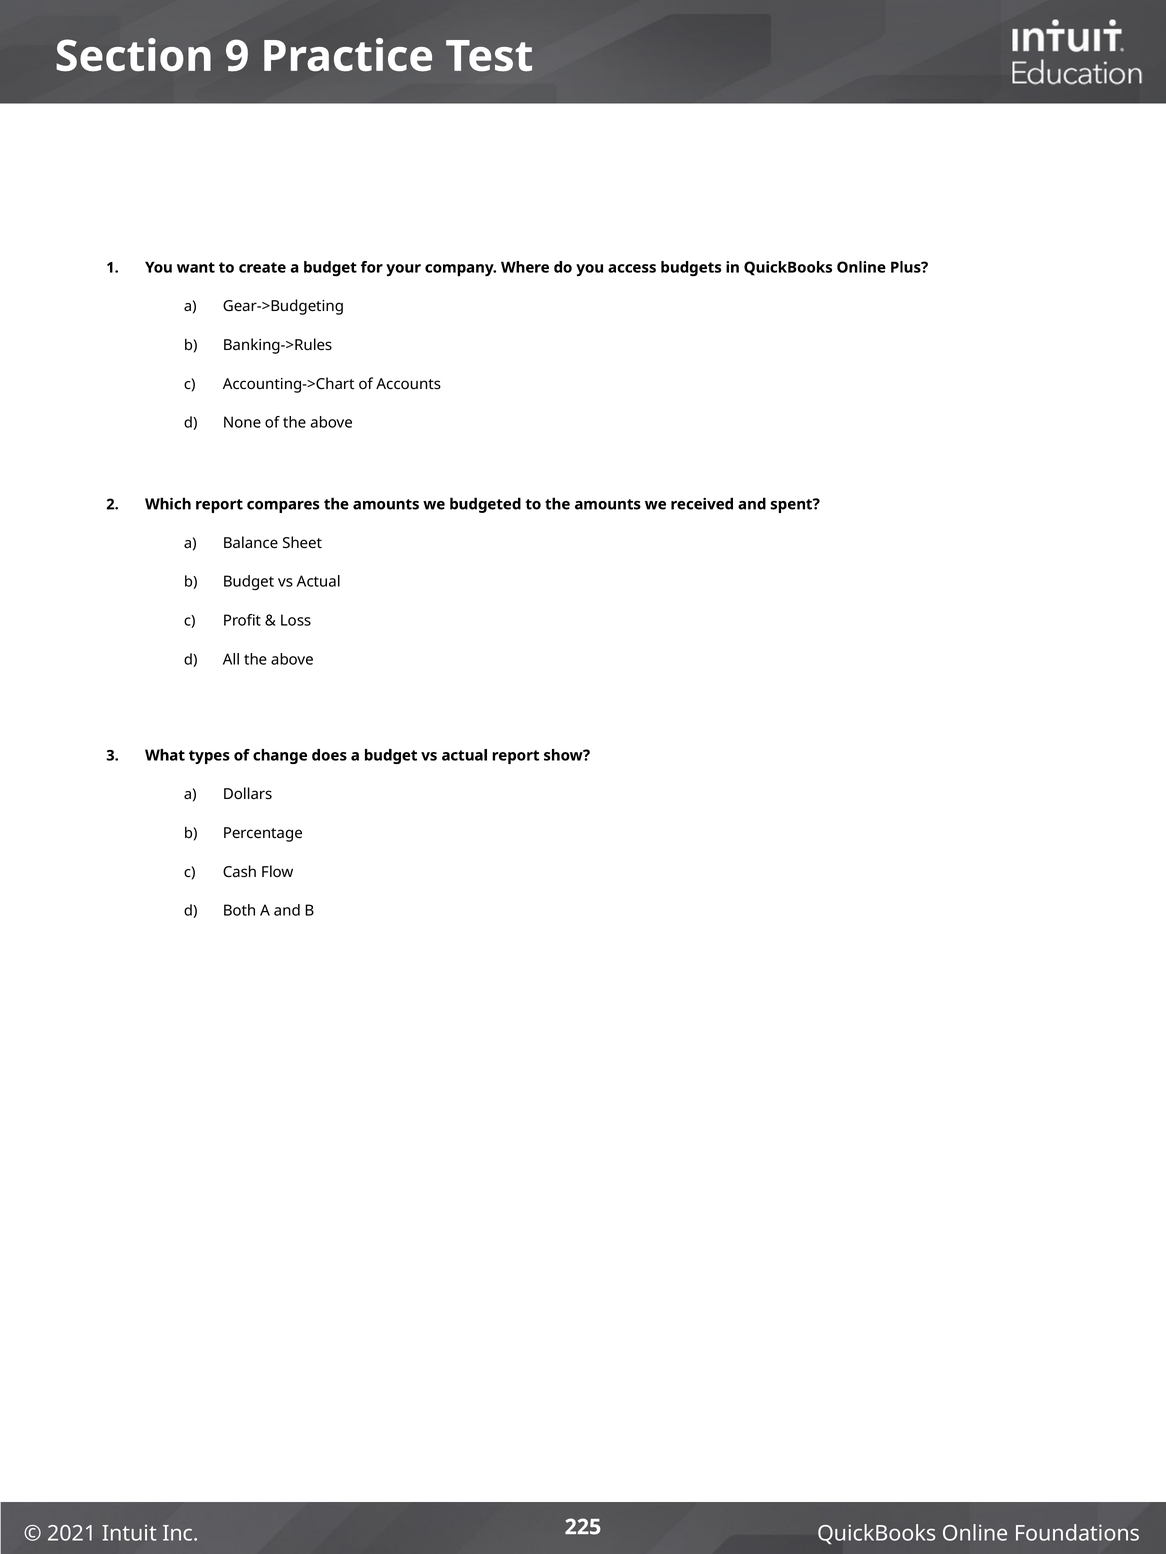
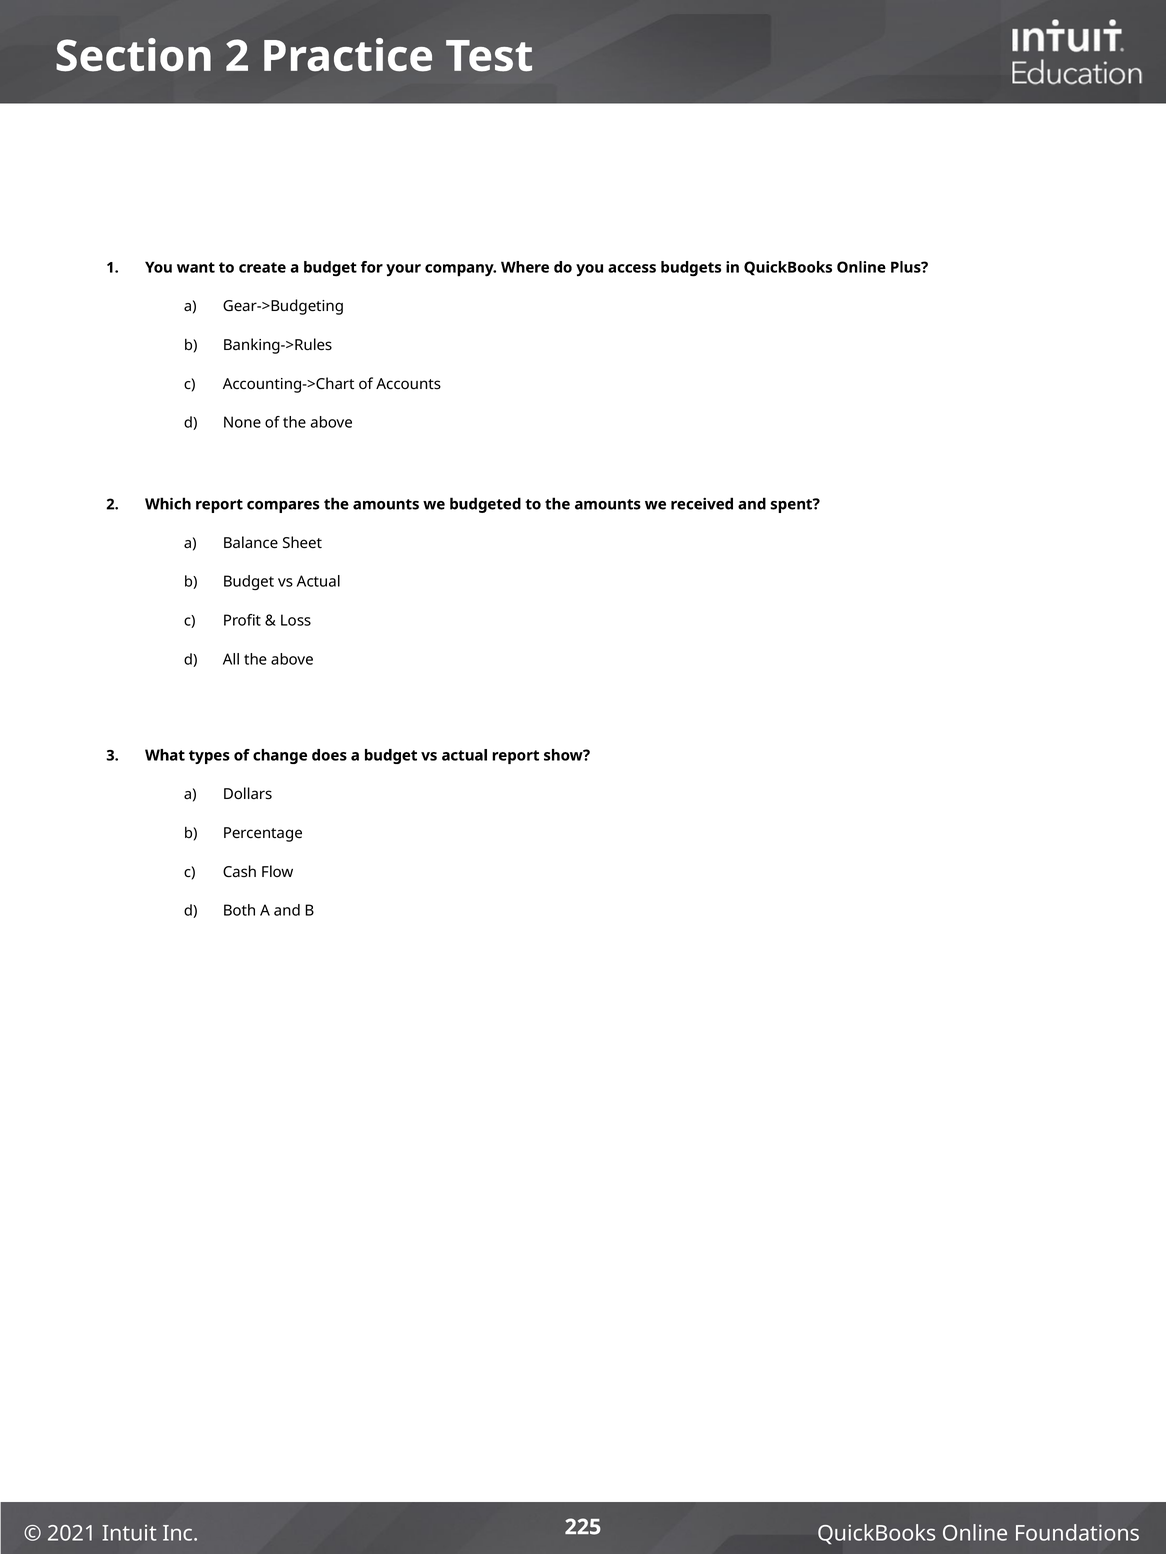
Section 9: 9 -> 2
